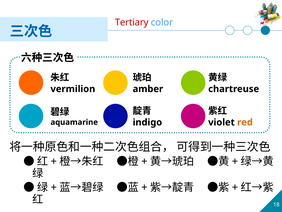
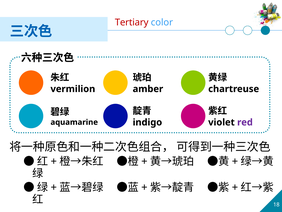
red colour: orange -> purple
